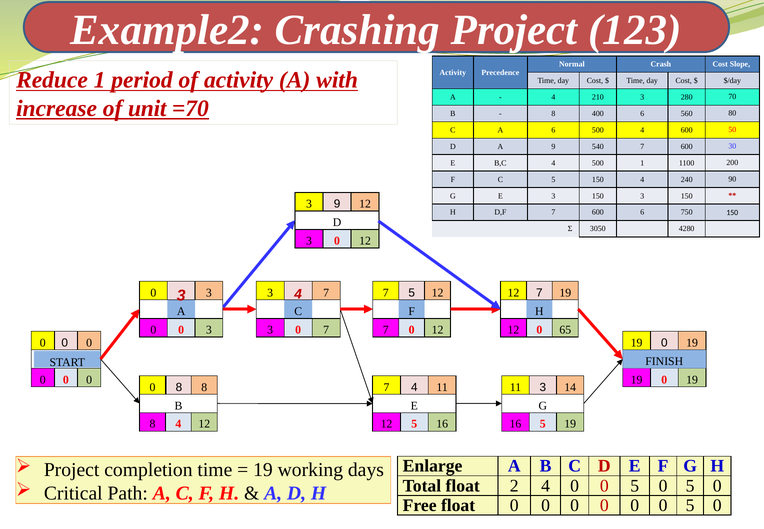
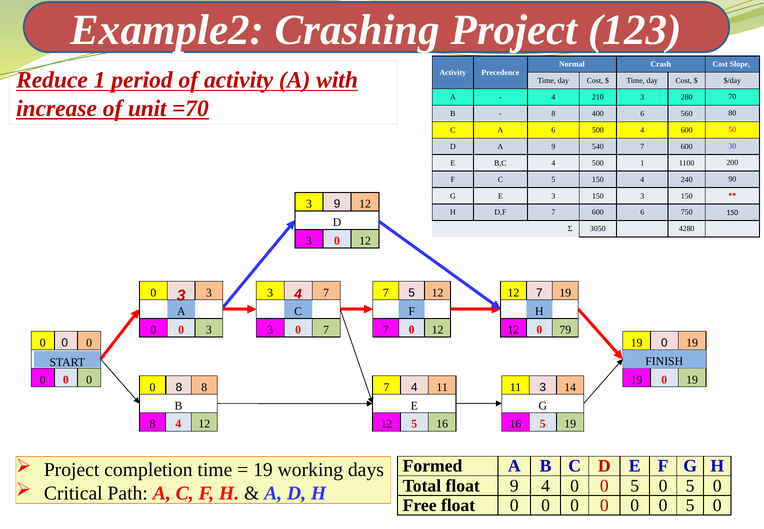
65: 65 -> 79
Enlarge: Enlarge -> Formed
float 2: 2 -> 9
